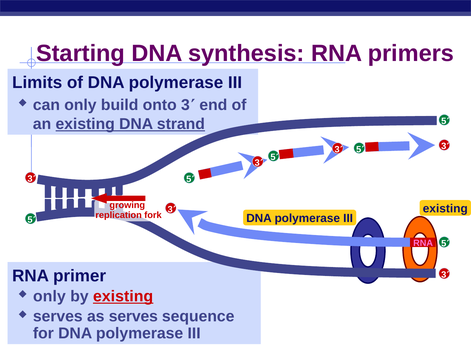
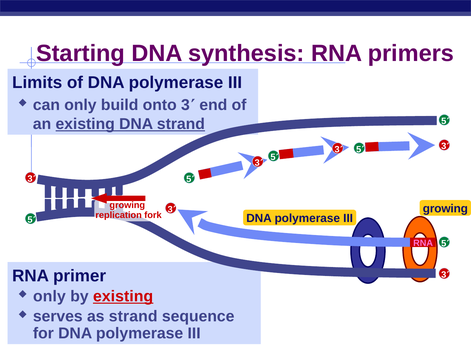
existing at (445, 209): existing -> growing
as serves: serves -> strand
